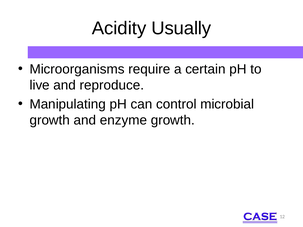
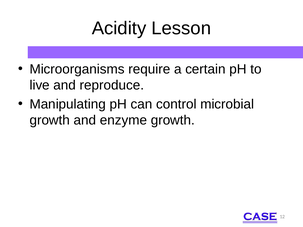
Usually: Usually -> Lesson
